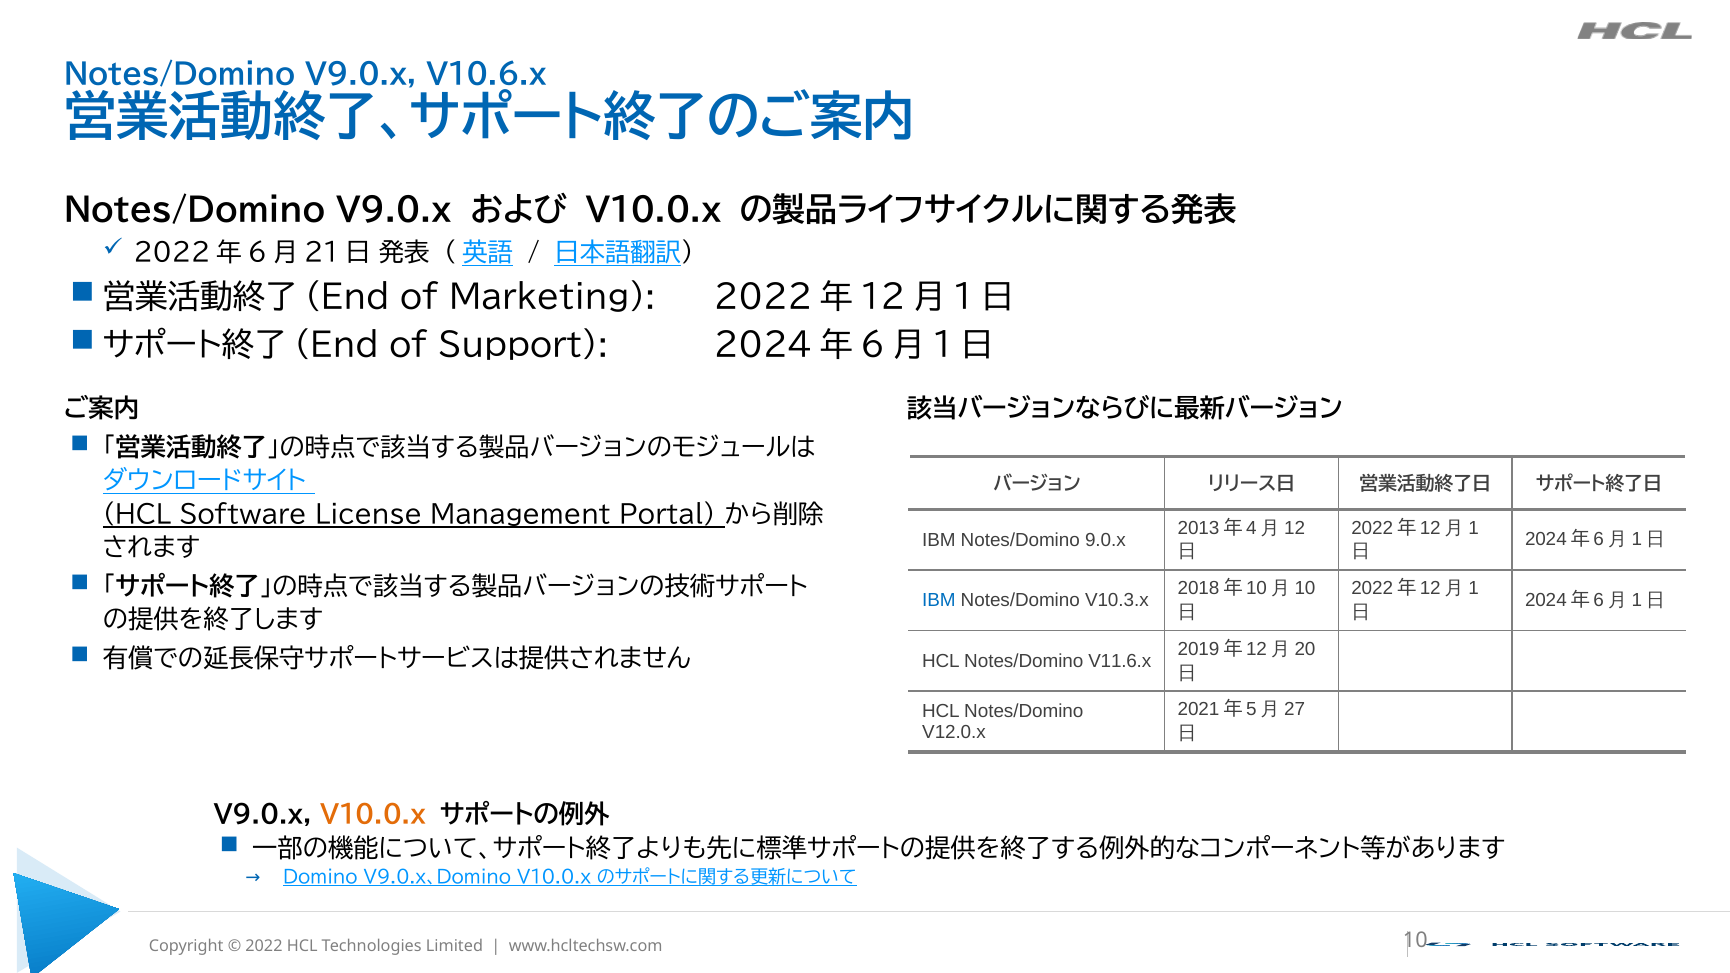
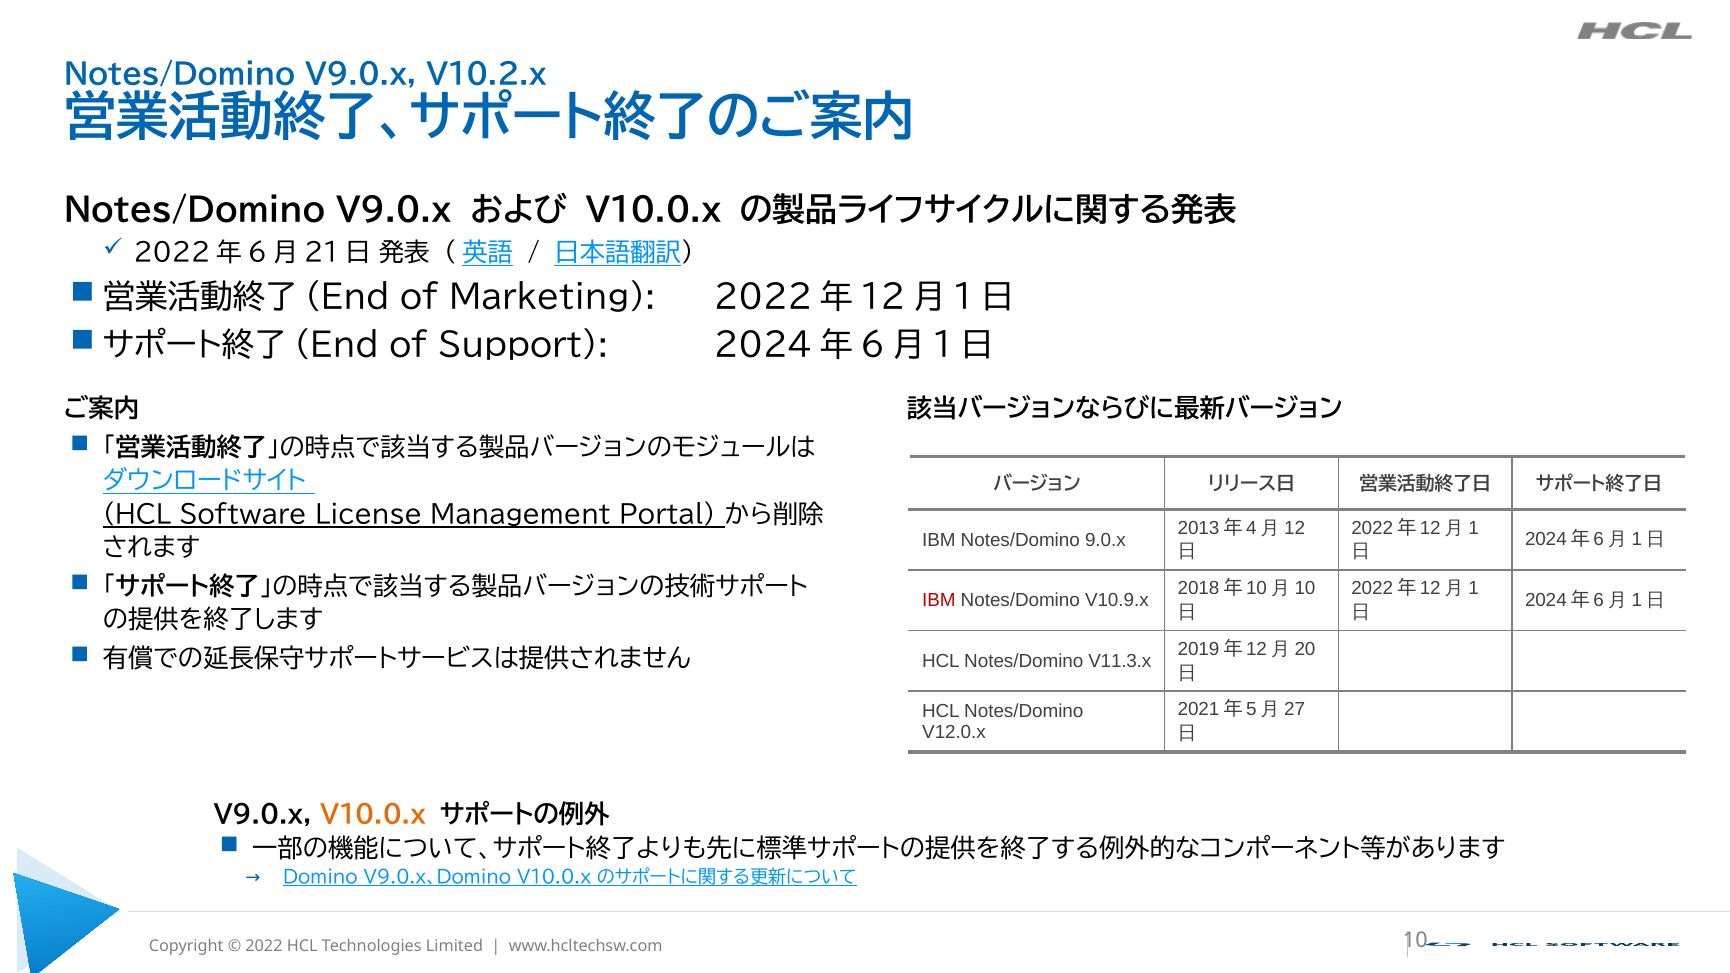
V10.6.x: V10.6.x -> V10.2.x
IBM at (939, 601) colour: blue -> red
V10.3.x: V10.3.x -> V10.9.x
V11.6.x: V11.6.x -> V11.3.x
